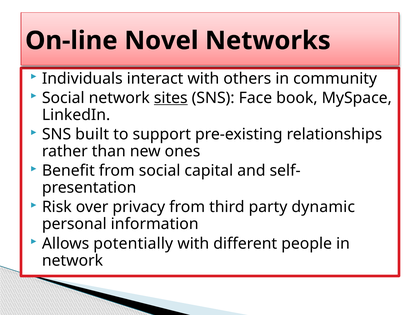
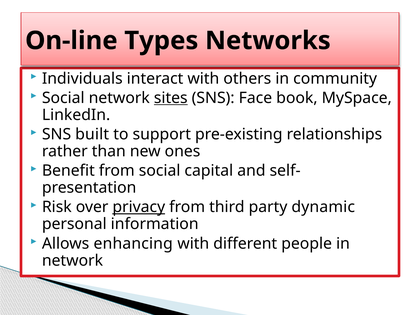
Novel: Novel -> Types
privacy underline: none -> present
potentially: potentially -> enhancing
